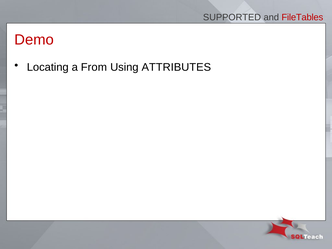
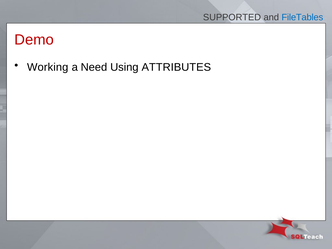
FileTables colour: red -> blue
Locating: Locating -> Working
From: From -> Need
